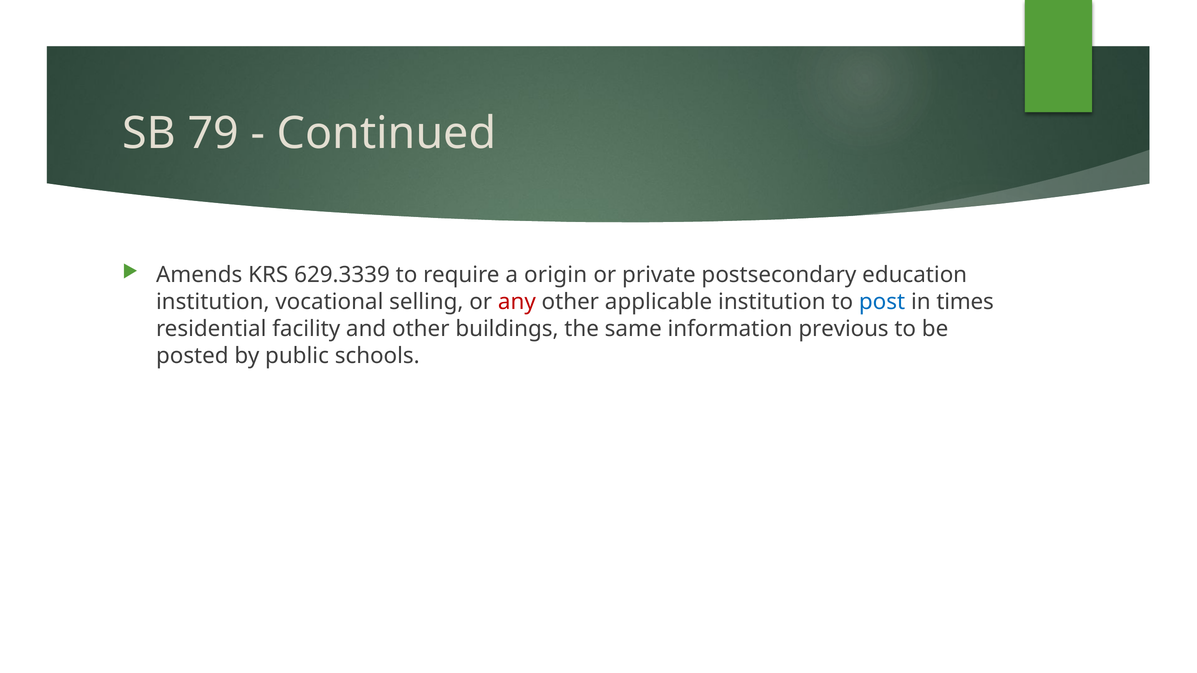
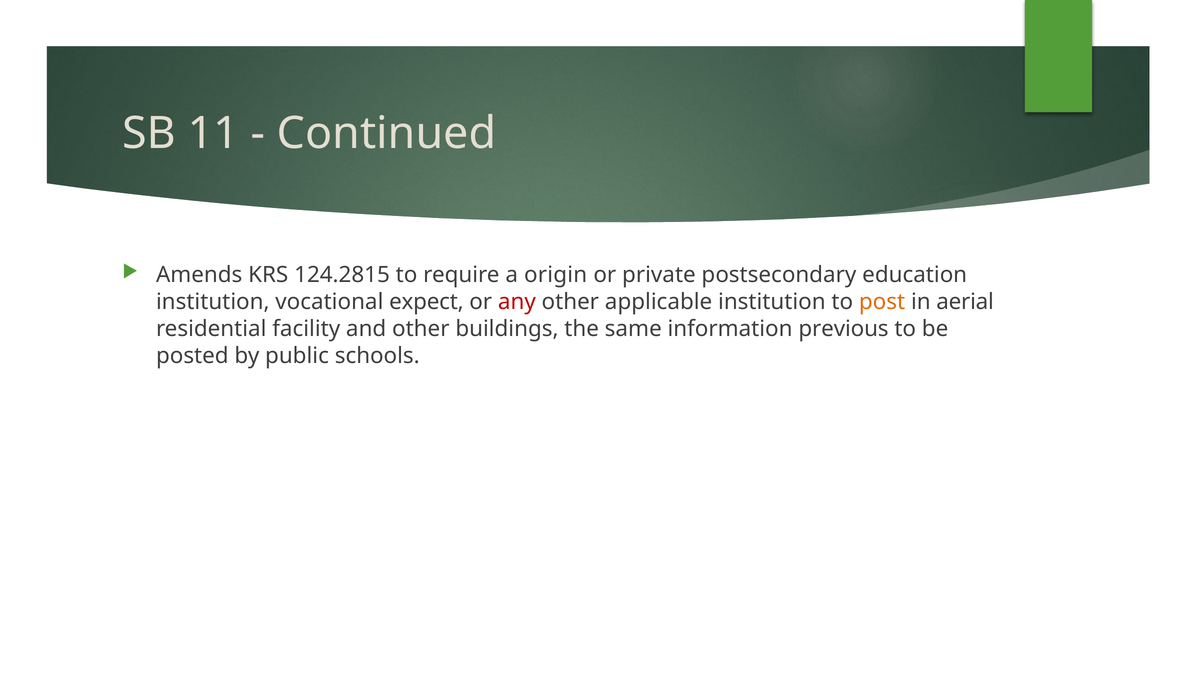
79: 79 -> 11
629.3339: 629.3339 -> 124.2815
selling: selling -> expect
post colour: blue -> orange
times: times -> aerial
